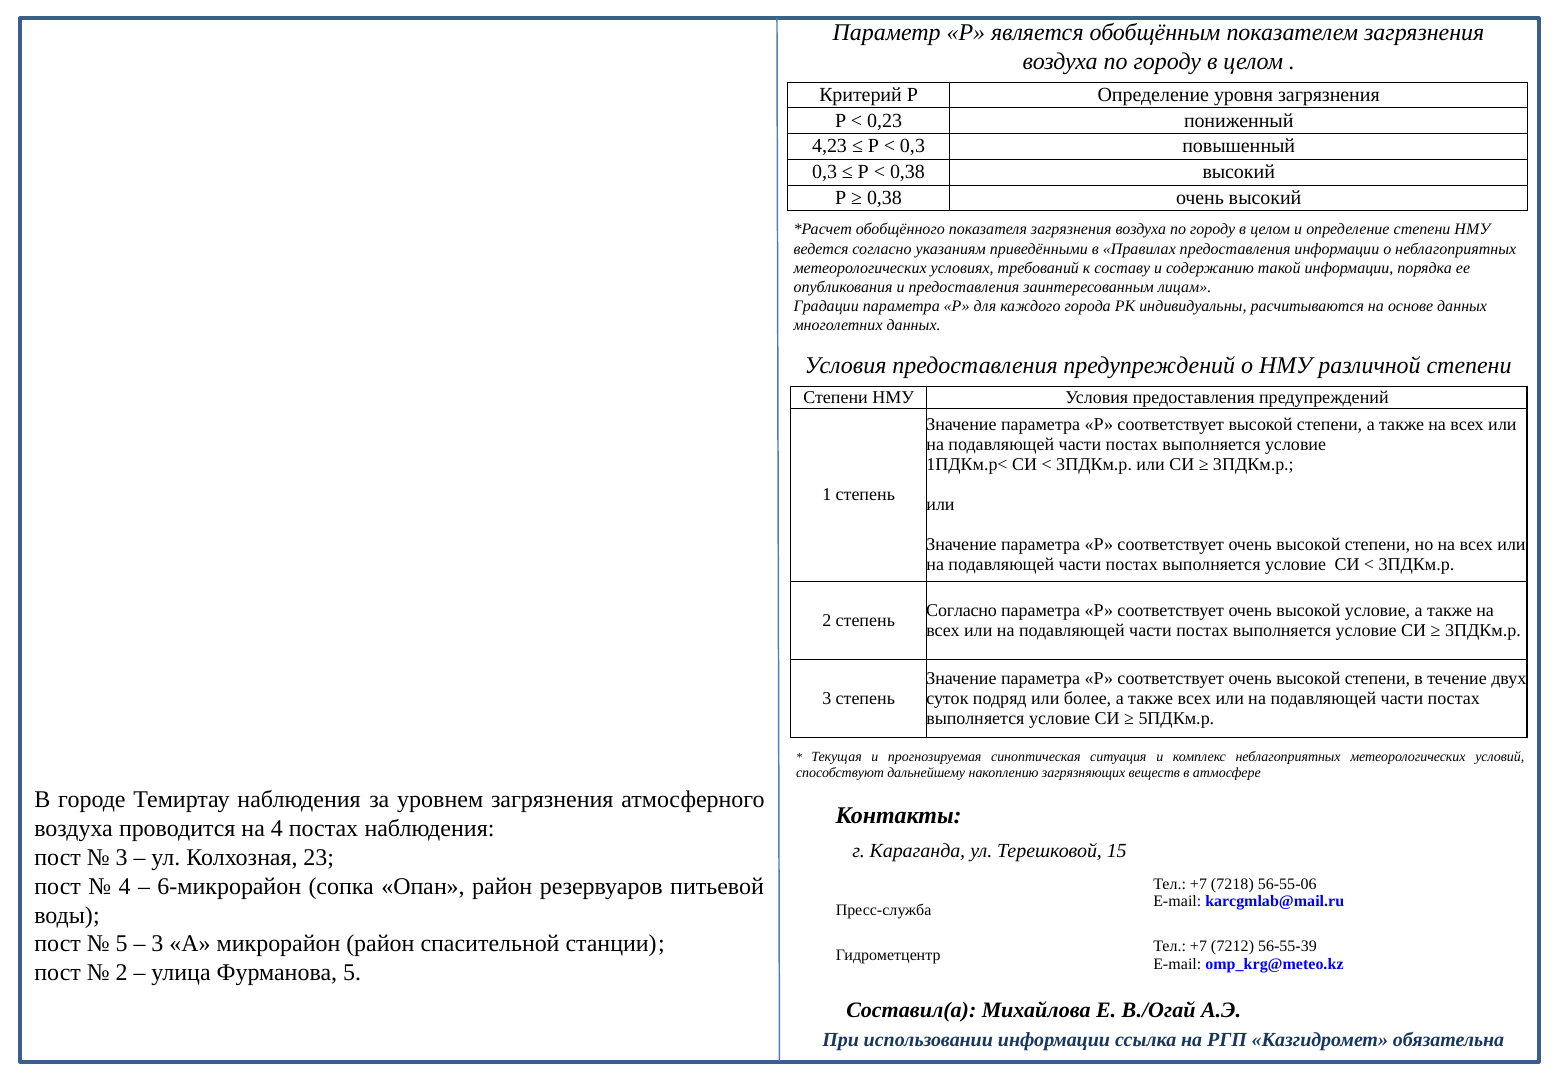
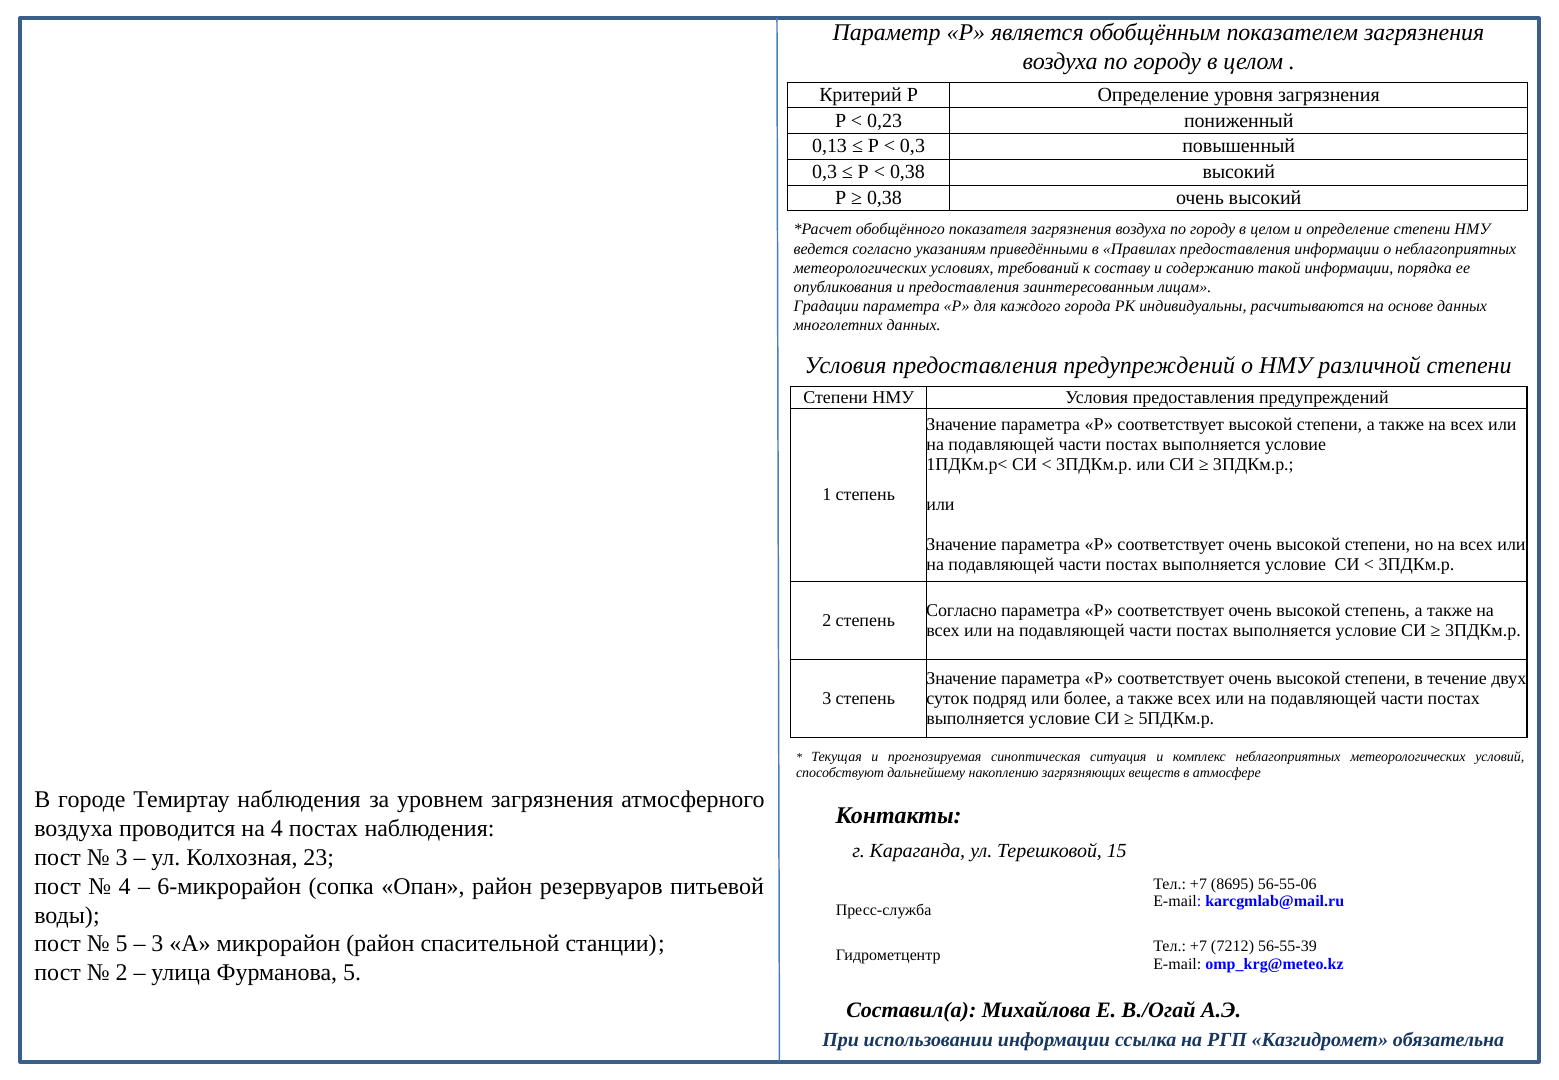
4,23: 4,23 -> 0,13
высокой условие: условие -> степень
7218: 7218 -> 8695
